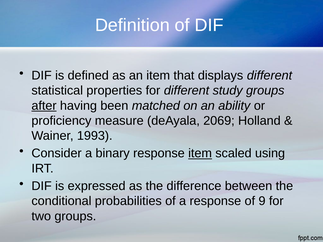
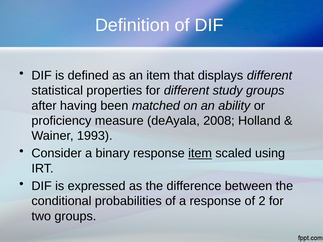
after underline: present -> none
2069: 2069 -> 2008
9: 9 -> 2
